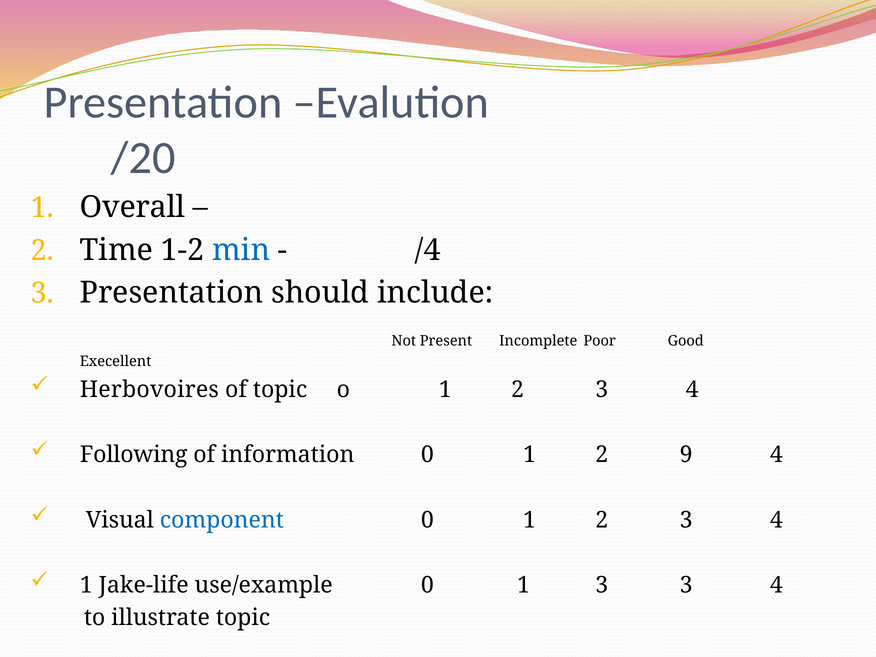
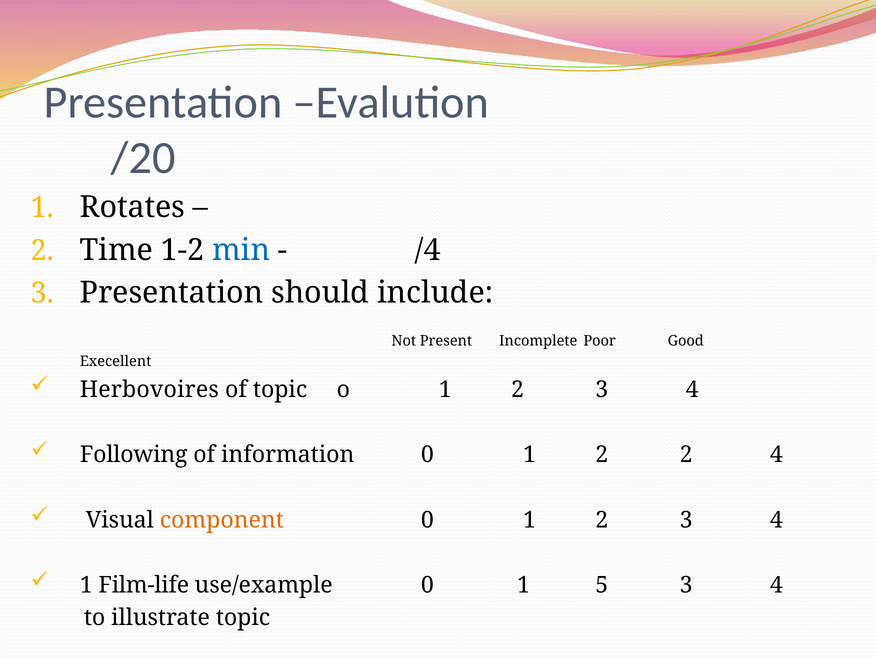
Overall: Overall -> Rotates
2 9: 9 -> 2
component colour: blue -> orange
Jake-life: Jake-life -> Film-life
1 3: 3 -> 5
